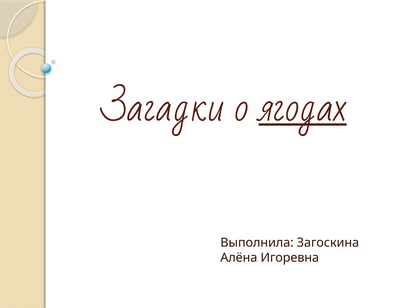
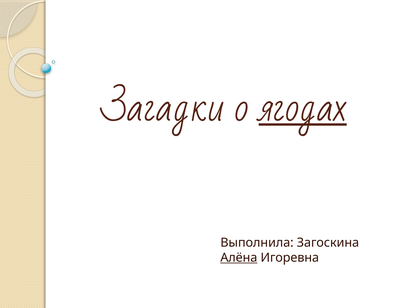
Алёна underline: none -> present
